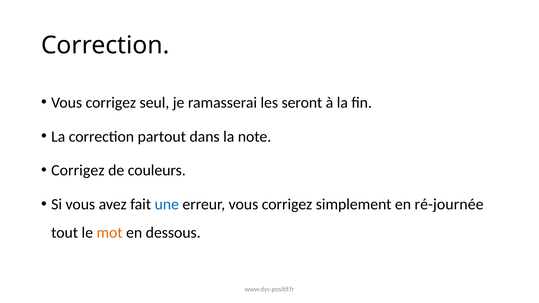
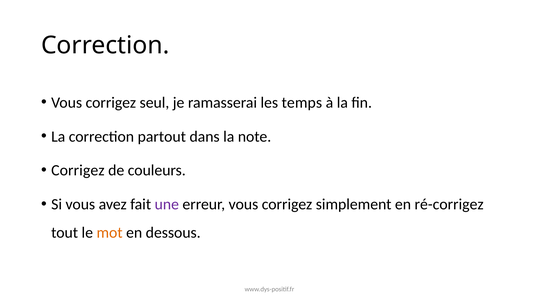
seront: seront -> temps
une colour: blue -> purple
ré-journée: ré-journée -> ré-corrigez
